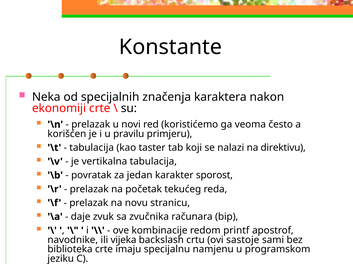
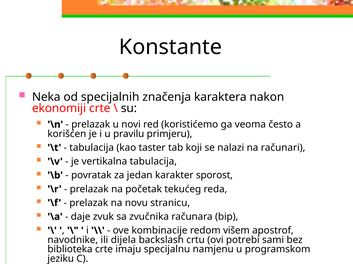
direktivu: direktivu -> računari
printf: printf -> višem
vijeka: vijeka -> dijela
sastoje: sastoje -> potrebi
